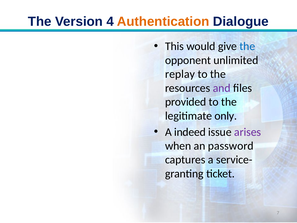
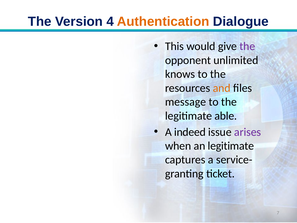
the at (247, 46) colour: blue -> purple
replay: replay -> knows
and colour: purple -> orange
provided: provided -> message
only: only -> able
an password: password -> legitimate
